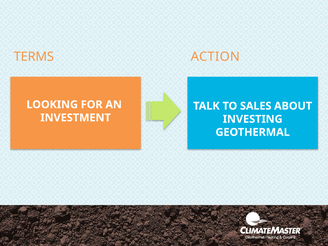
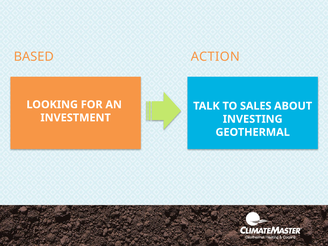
TERMS: TERMS -> BASED
